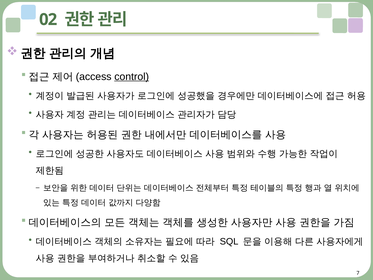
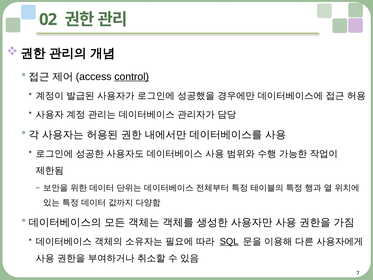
SQL underline: none -> present
